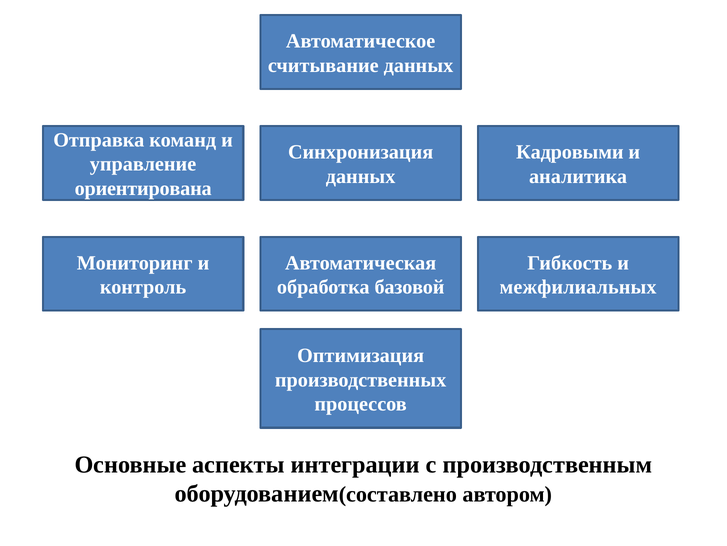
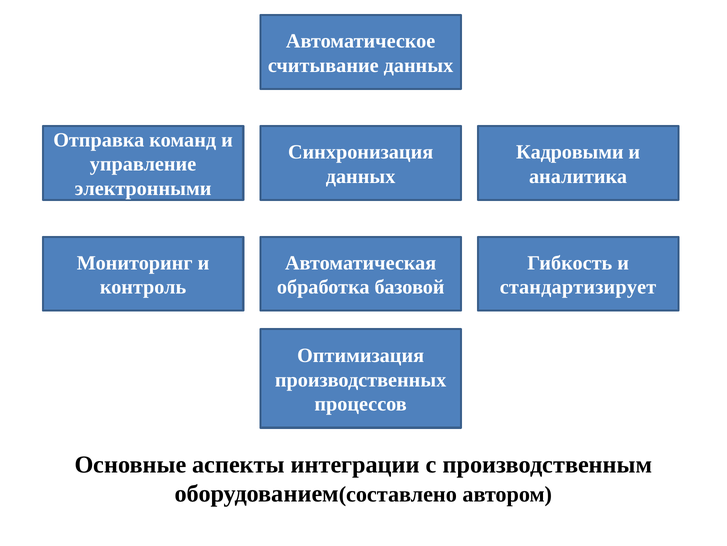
ориентирована: ориентирована -> электронными
межфилиальных: межфилиальных -> стандартизирует
